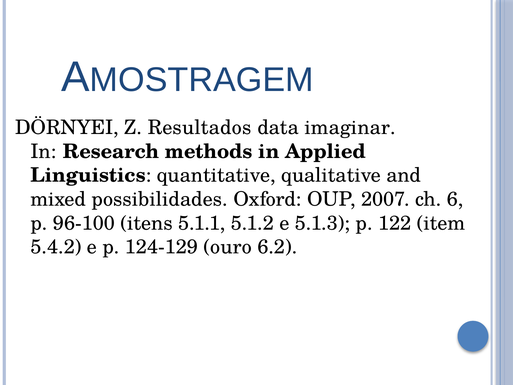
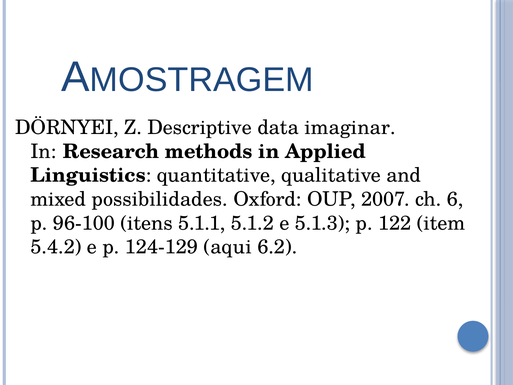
Resultados: Resultados -> Descriptive
ouro: ouro -> aqui
